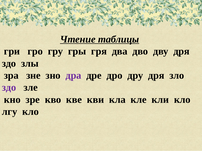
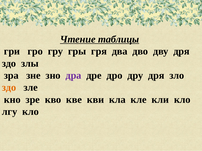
здо at (9, 88) colour: purple -> orange
